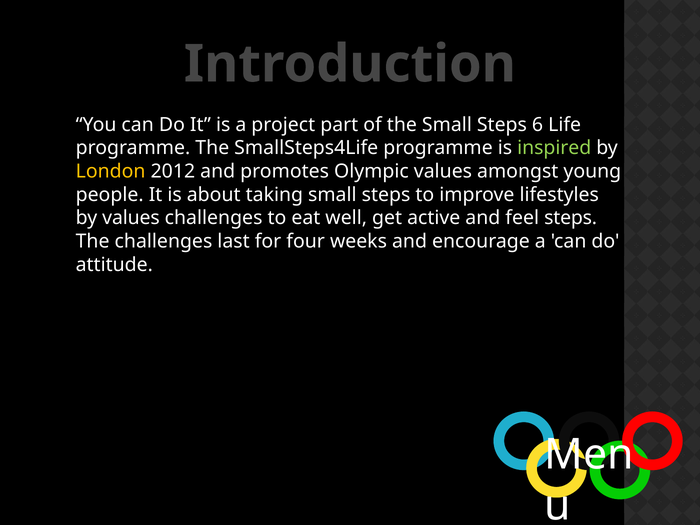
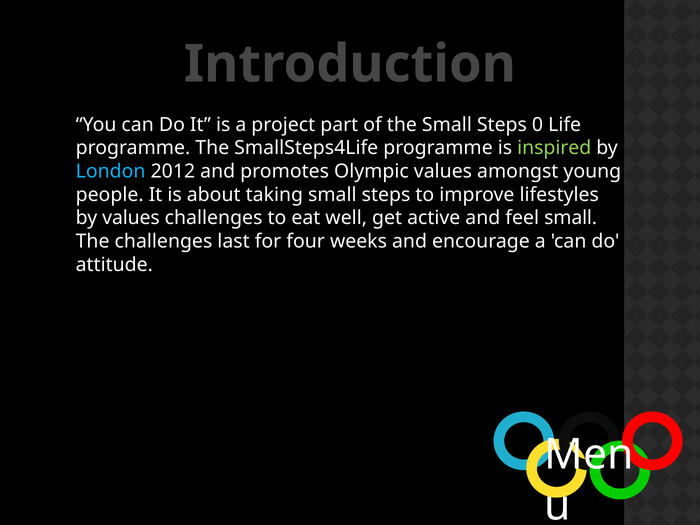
6: 6 -> 0
London colour: yellow -> light blue
feel steps: steps -> small
